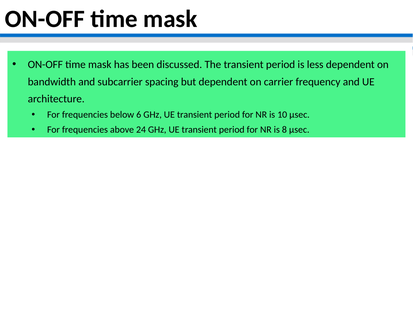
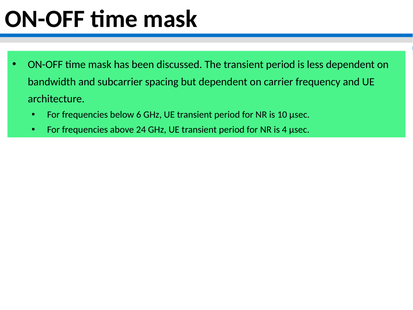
8: 8 -> 4
